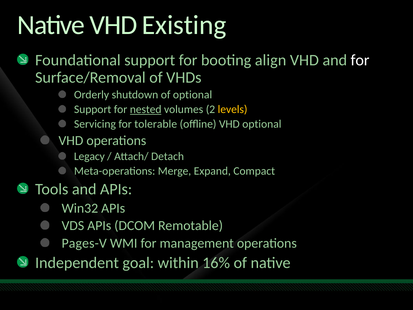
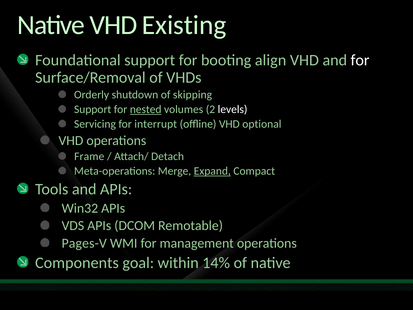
of optional: optional -> skipping
levels colour: yellow -> white
tolerable: tolerable -> interrupt
Legacy: Legacy -> Frame
Expand underline: none -> present
Independent: Independent -> Components
16%: 16% -> 14%
